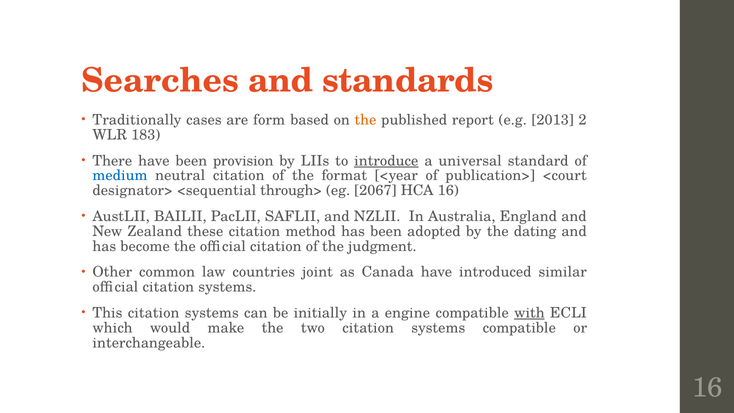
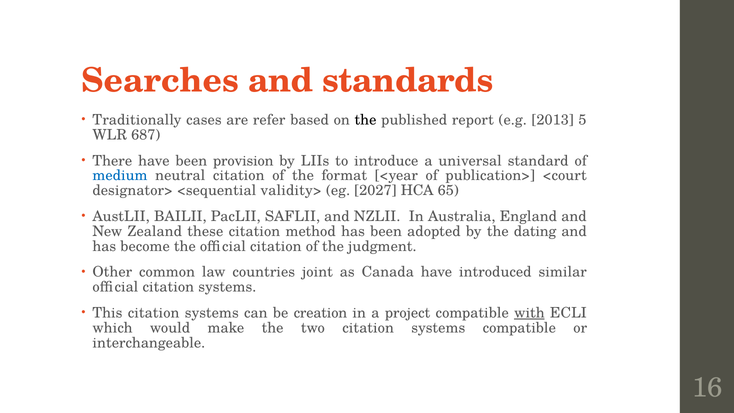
form: form -> refer
the at (365, 120) colour: orange -> black
2: 2 -> 5
183: 183 -> 687
introduce underline: present -> none
through>: through> -> validity>
2067: 2067 -> 2027
HCA 16: 16 -> 65
initially: initially -> creation
engine: engine -> project
